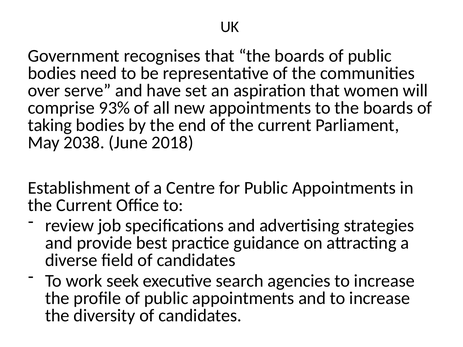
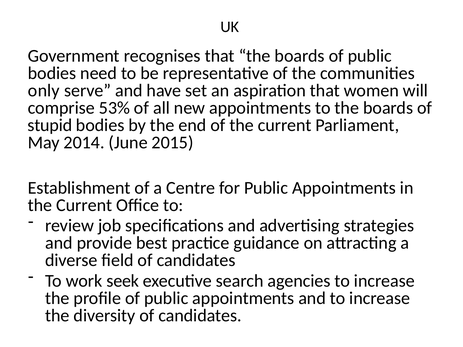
over: over -> only
93%: 93% -> 53%
taking: taking -> stupid
2038: 2038 -> 2014
2018: 2018 -> 2015
